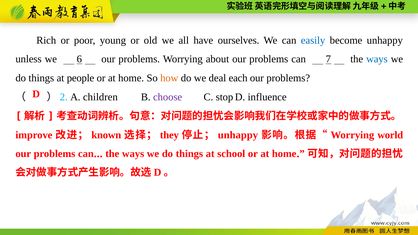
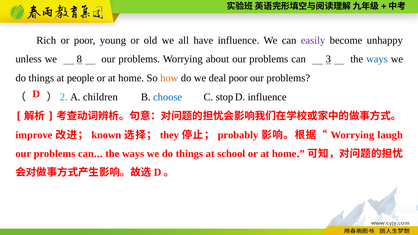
have ourselves: ourselves -> influence
easily colour: blue -> purple
6: 6 -> 8
7: 7 -> 3
deal each: each -> poor
choose colour: purple -> blue
unhappy at (238, 135): unhappy -> probably
world: world -> laugh
